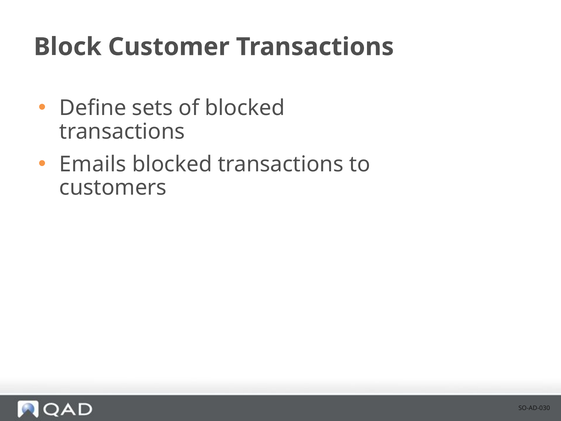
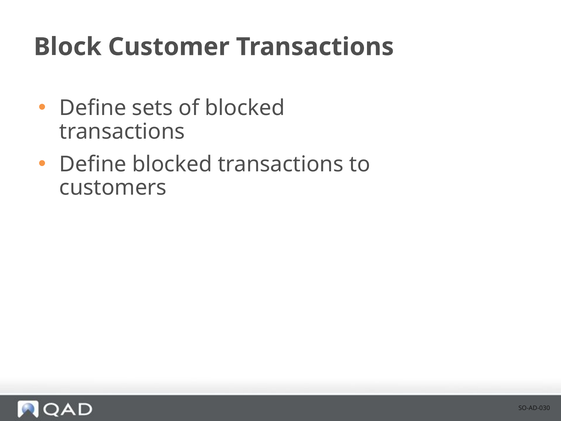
Emails at (93, 164): Emails -> Define
